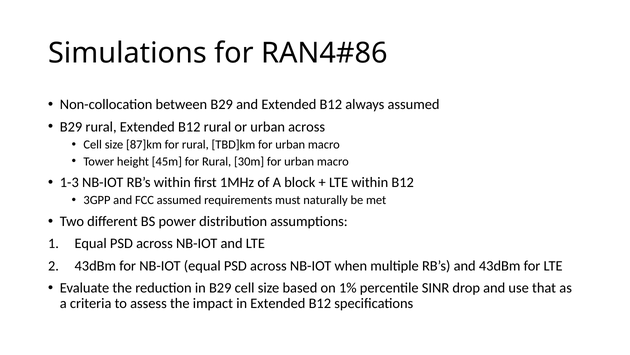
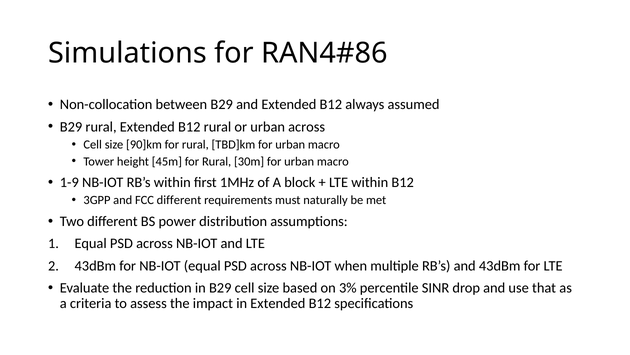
87]km: 87]km -> 90]km
1-3: 1-3 -> 1-9
FCC assumed: assumed -> different
1%: 1% -> 3%
